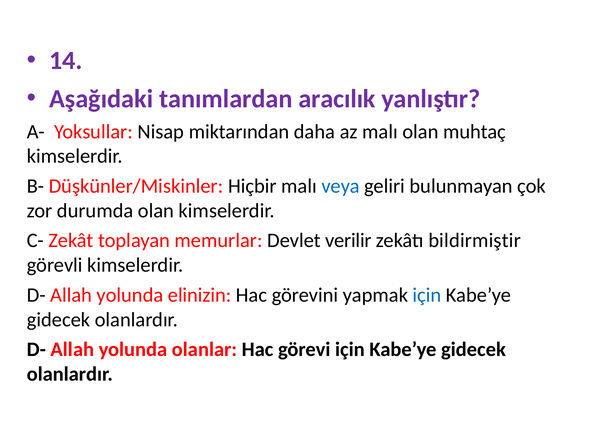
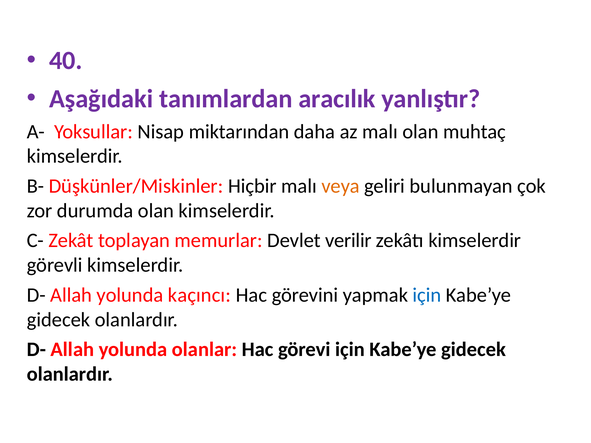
14: 14 -> 40
veya colour: blue -> orange
zekâtı bildirmiştir: bildirmiştir -> kimselerdir
elinizin: elinizin -> kaçıncı
